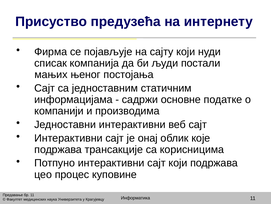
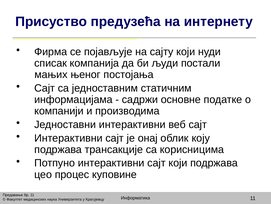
које: које -> коју
